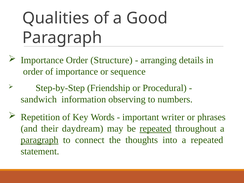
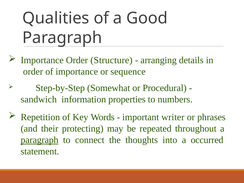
Friendship: Friendship -> Somewhat
observing: observing -> properties
daydream: daydream -> protecting
repeated at (156, 129) underline: present -> none
a repeated: repeated -> occurred
